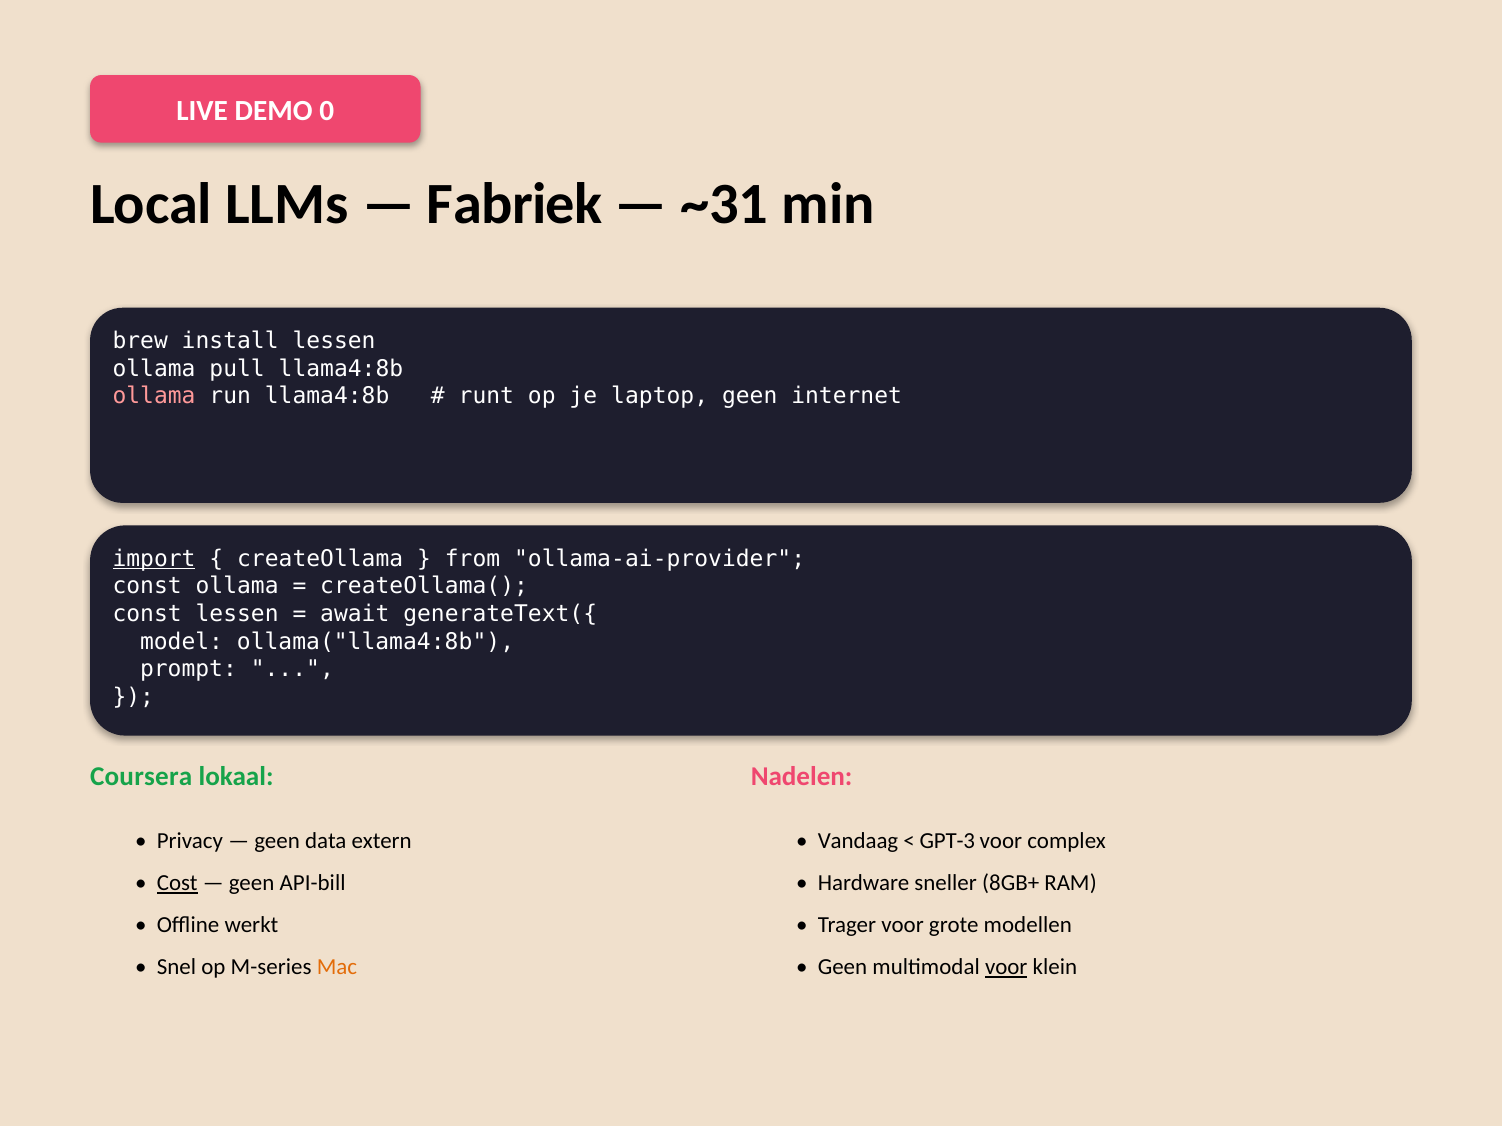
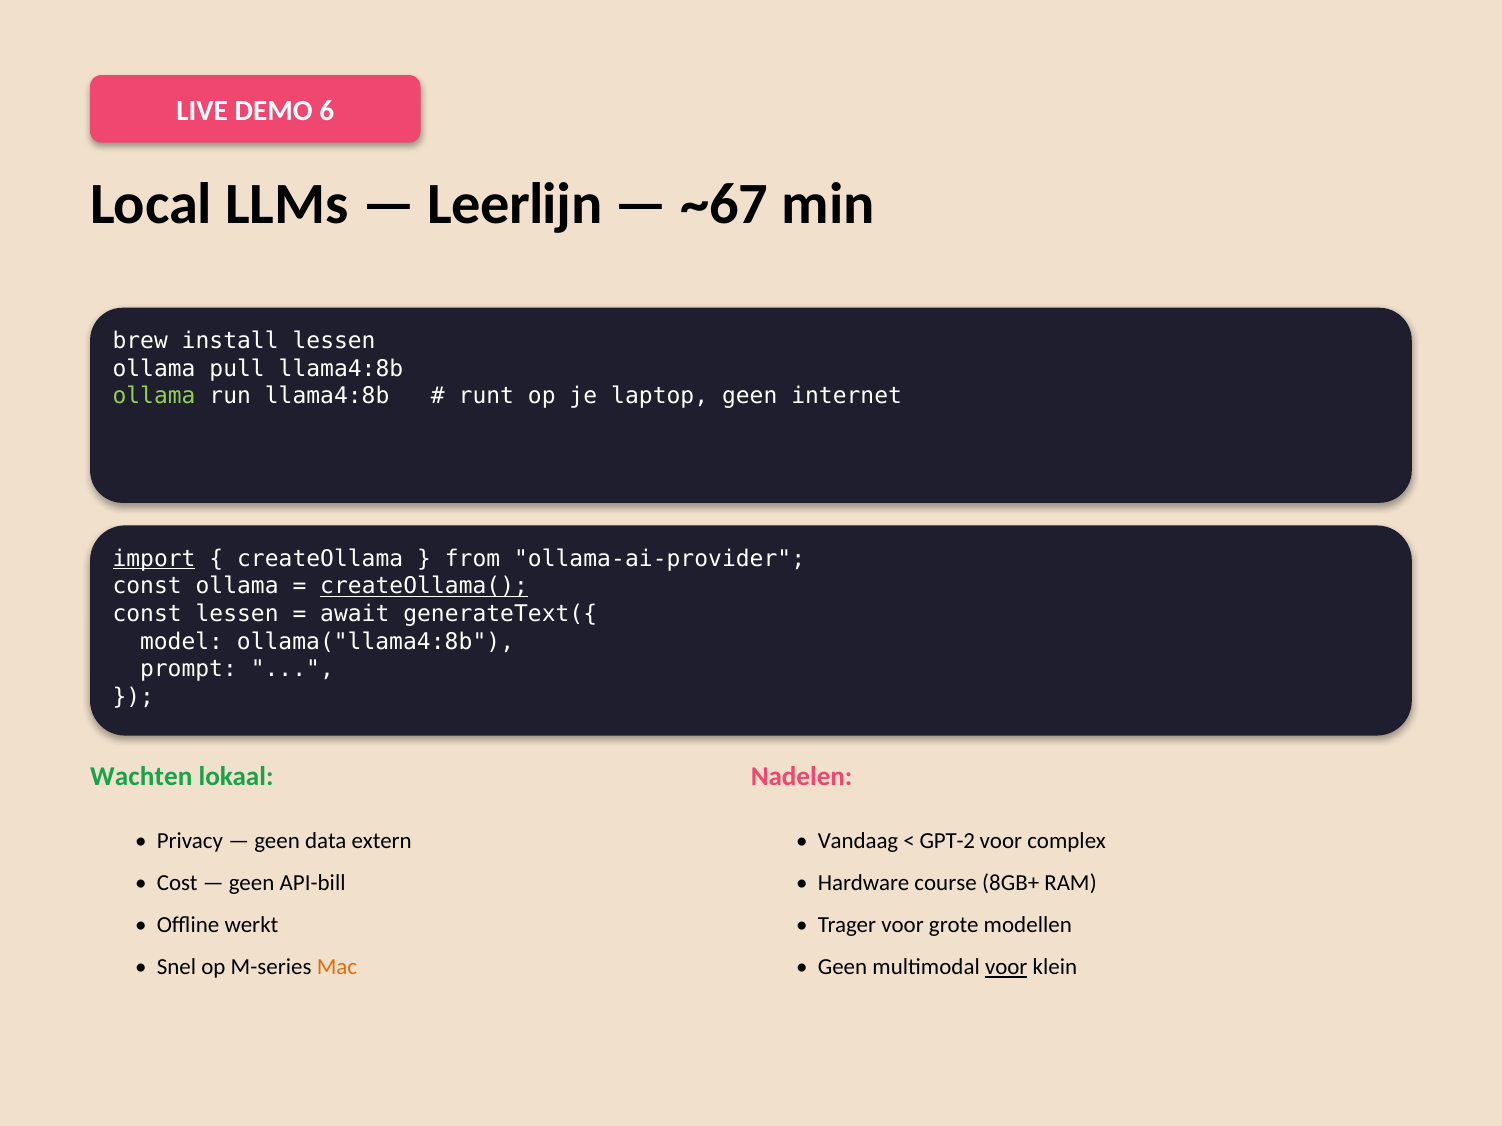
0: 0 -> 6
Fabriek: Fabriek -> Leerlijn
~31: ~31 -> ~67
ollama at (154, 396) colour: pink -> light green
createOllama( underline: none -> present
Coursera: Coursera -> Wachten
GPT-3: GPT-3 -> GPT-2
Cost underline: present -> none
sneller: sneller -> course
